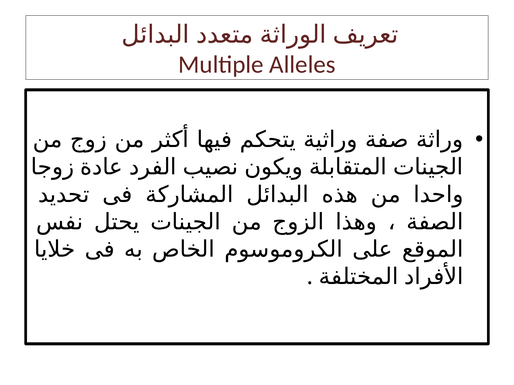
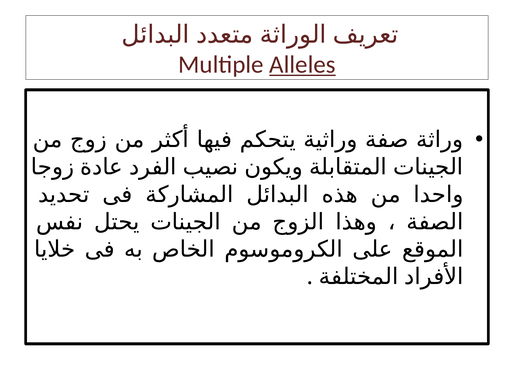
Alleles underline: none -> present
